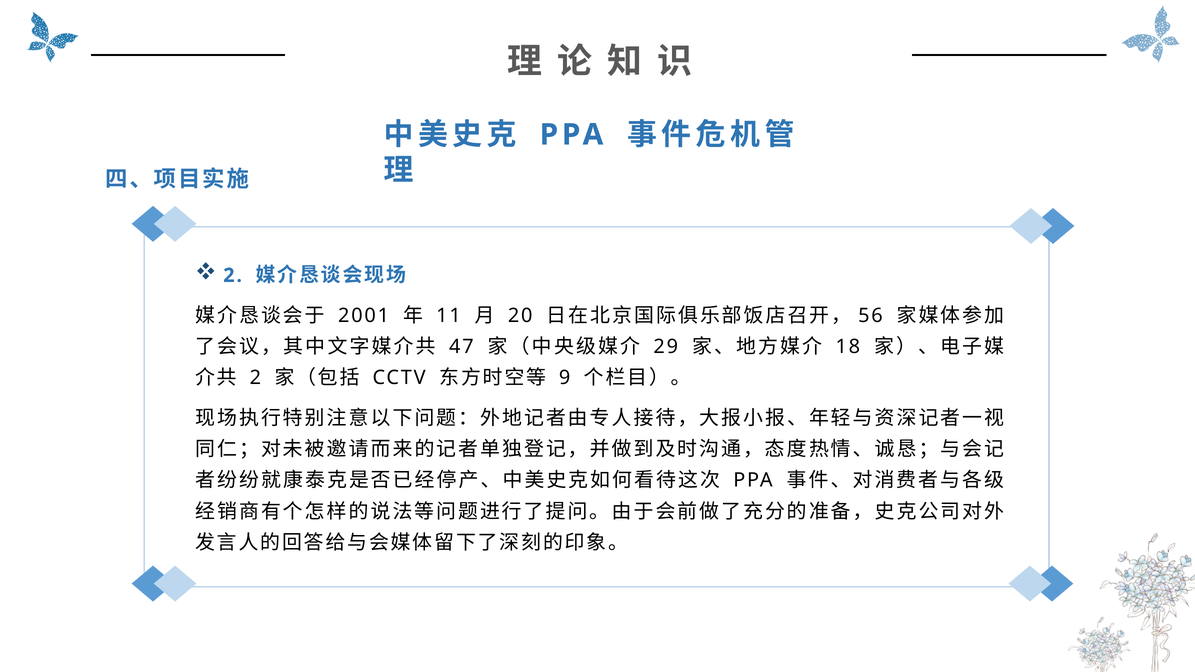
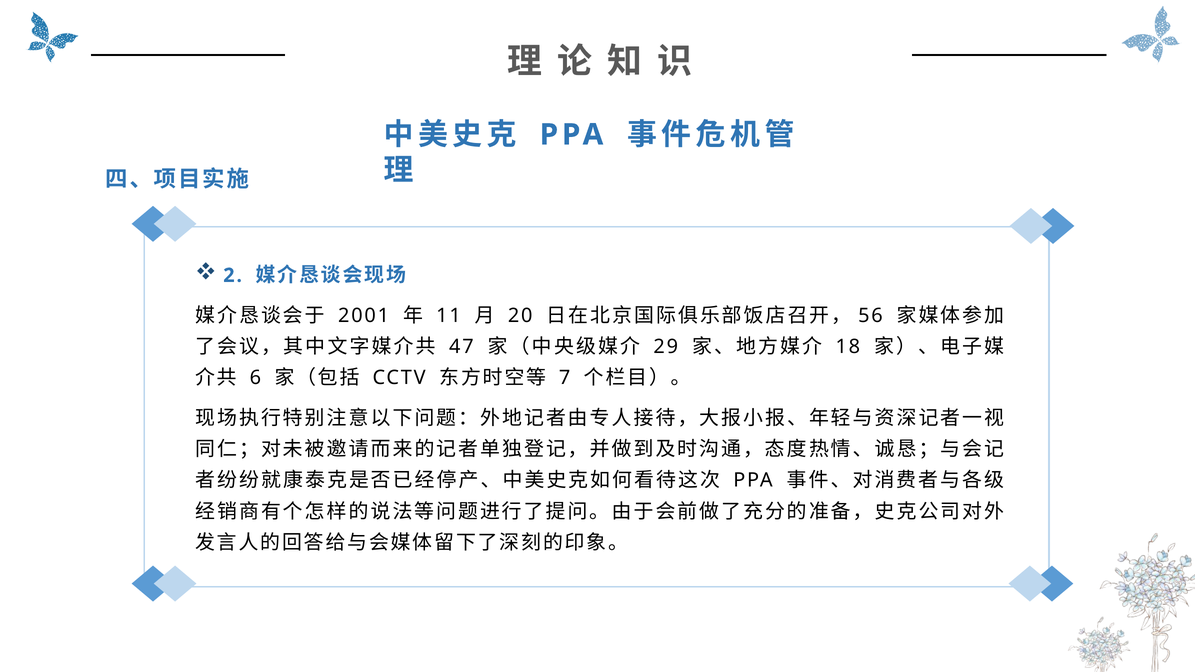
2 at (255, 378): 2 -> 6
9: 9 -> 7
